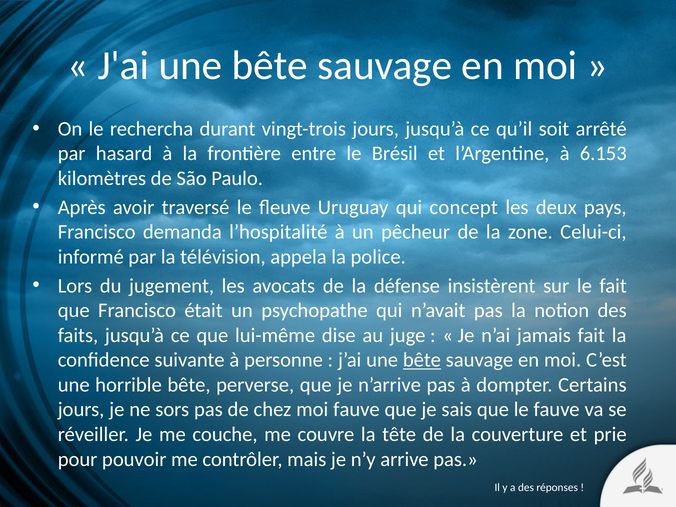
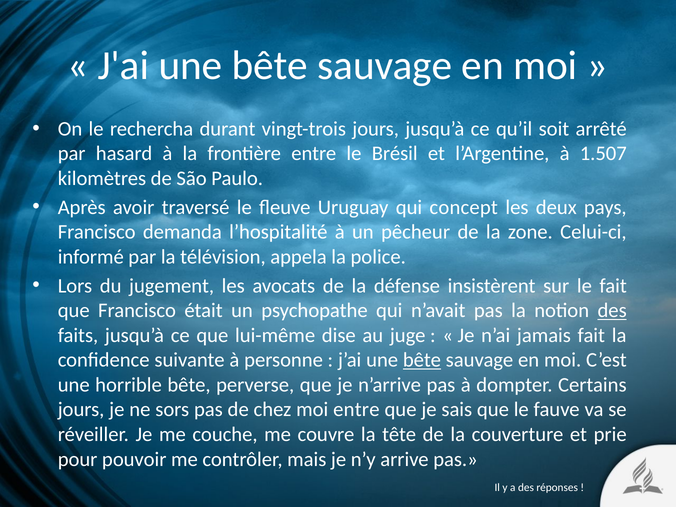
6.153: 6.153 -> 1.507
des at (612, 311) underline: none -> present
moi fauve: fauve -> entre
